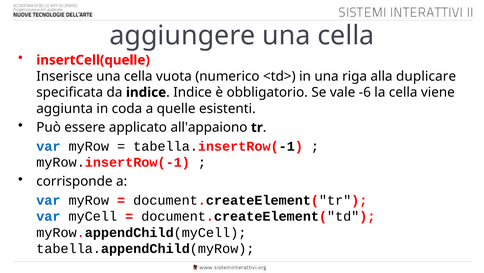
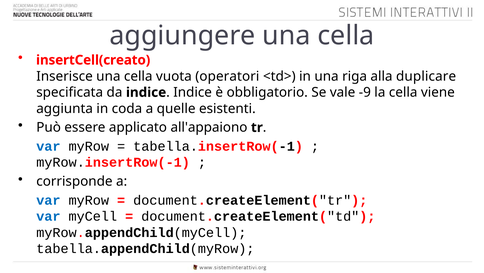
insertCell(quelle: insertCell(quelle -> insertCell(creato
numerico: numerico -> operatori
-6: -6 -> -9
